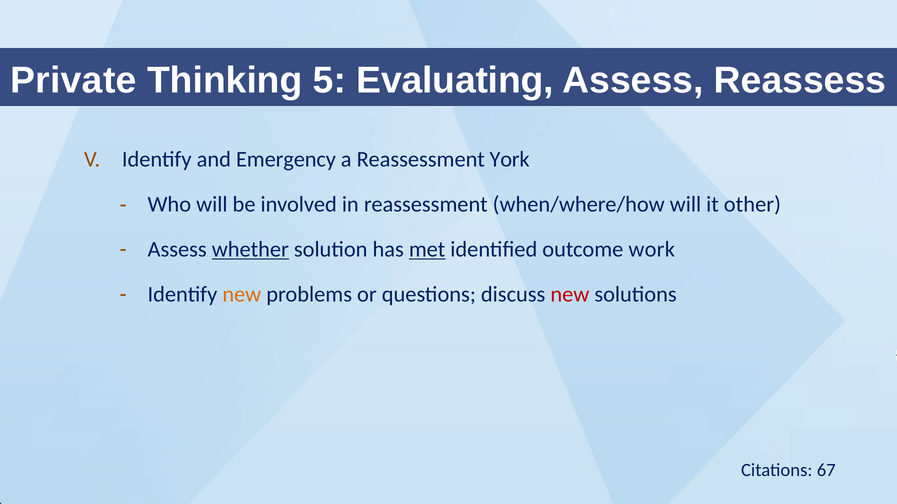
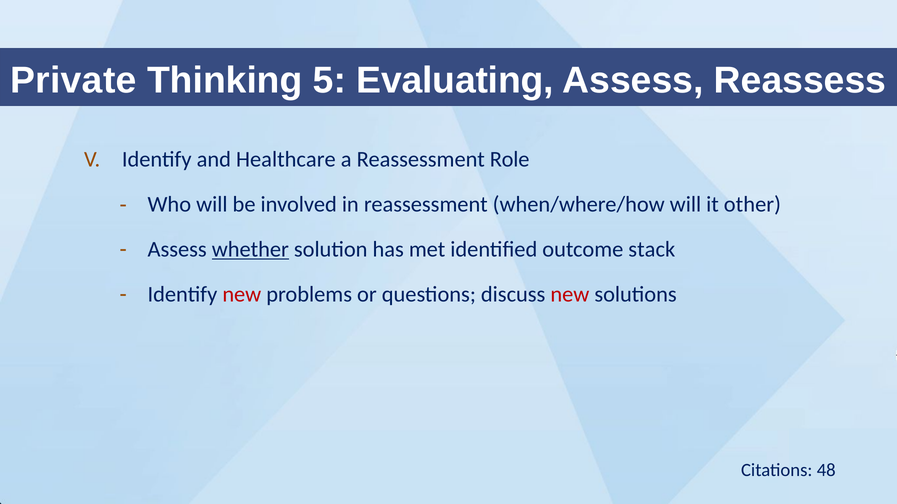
Emergency: Emergency -> Healthcare
York: York -> Role
met underline: present -> none
work: work -> stack
new at (242, 295) colour: orange -> red
67: 67 -> 48
